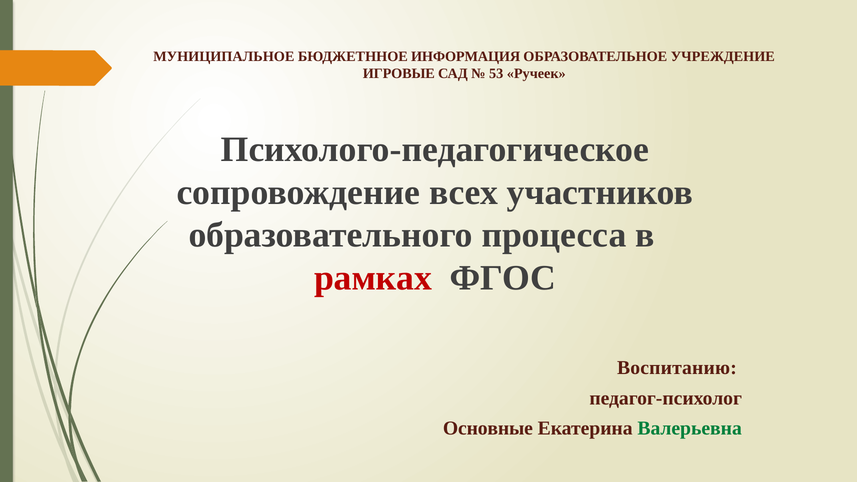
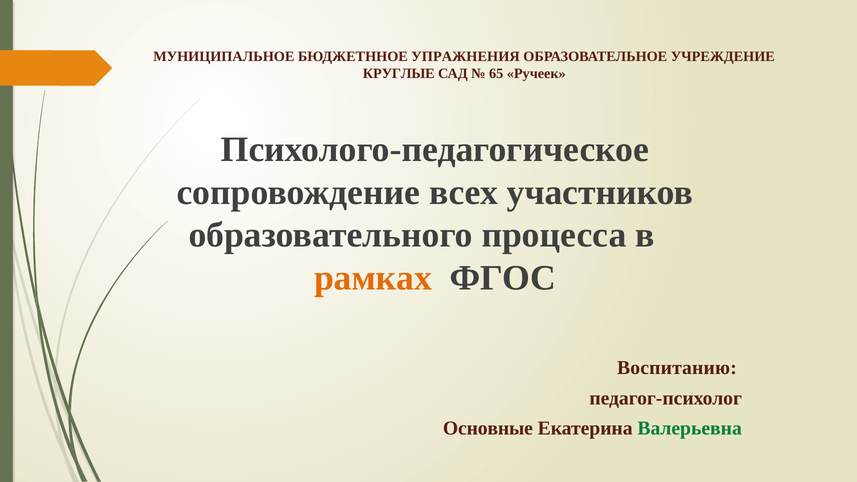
ИНФОРМАЦИЯ: ИНФОРМАЦИЯ -> УПРАЖНЕНИЯ
ИГРОВЫЕ: ИГРОВЫЕ -> КРУГЛЫЕ
53: 53 -> 65
рамках colour: red -> orange
